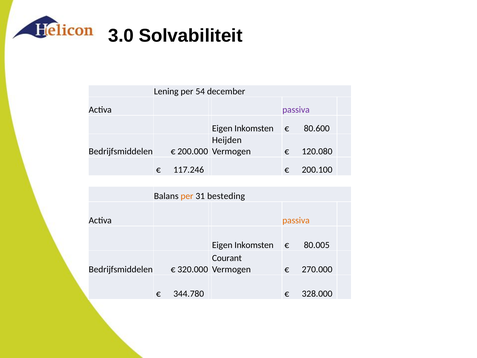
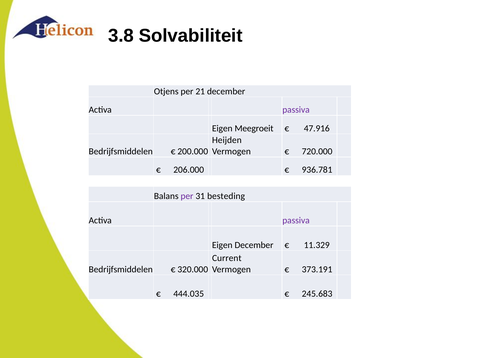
3.0: 3.0 -> 3.8
Lening: Lening -> Otjens
54: 54 -> 21
Inkomsten at (254, 128): Inkomsten -> Meegroeit
80.600: 80.600 -> 47.916
120.080: 120.080 -> 720.000
117.246: 117.246 -> 206.000
200.100: 200.100 -> 936.781
per at (187, 196) colour: orange -> purple
passiva at (296, 220) colour: orange -> purple
Inkomsten at (254, 245): Inkomsten -> December
80.005: 80.005 -> 11.329
Courant: Courant -> Current
270.000: 270.000 -> 373.191
344.780: 344.780 -> 444.035
328.000: 328.000 -> 245.683
